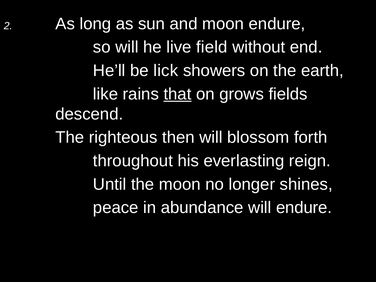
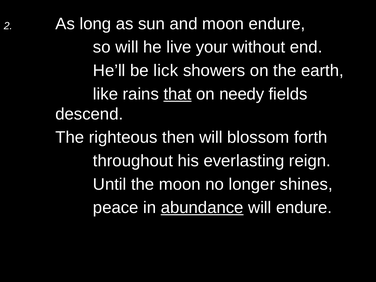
field: field -> your
grows: grows -> needy
abundance underline: none -> present
